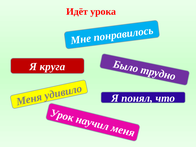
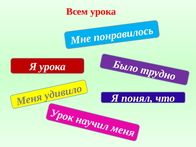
Идёт: Идёт -> Всем
Я круга: круга -> урока
